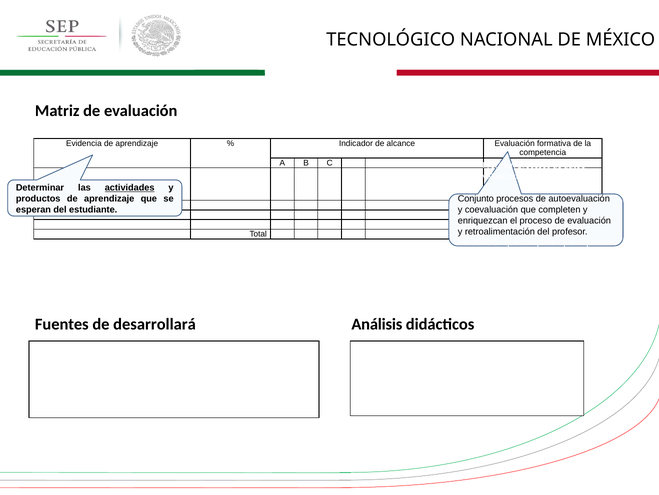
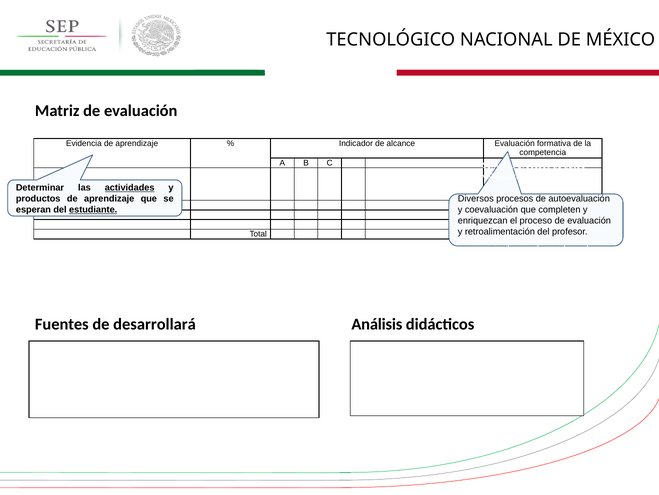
Precisión: Precisión -> Semanas
Conjunto: Conjunto -> Diversos
estudiante underline: none -> present
